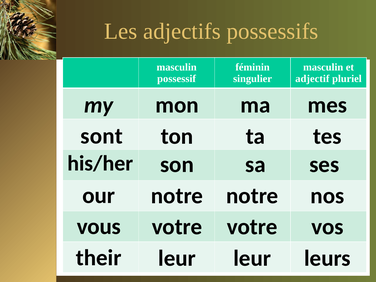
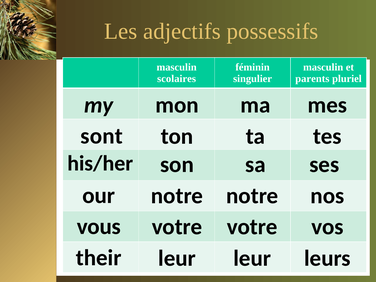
possessif: possessif -> scolaires
adjectif: adjectif -> parents
